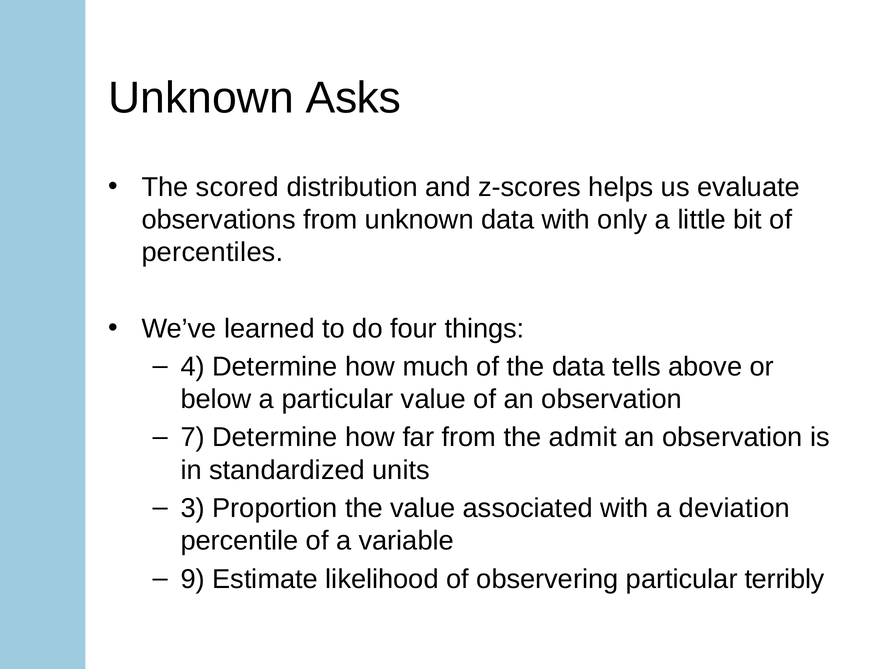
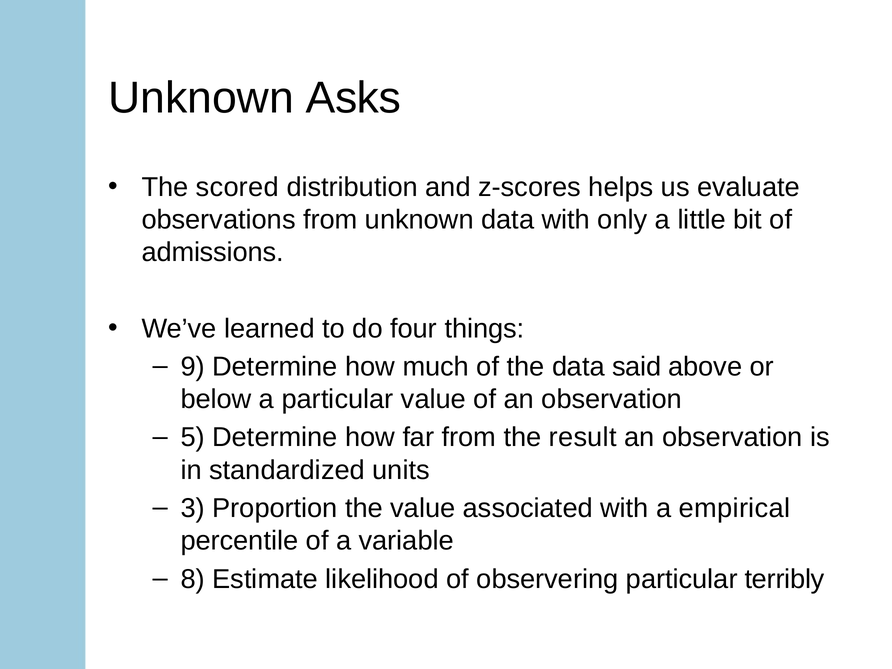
percentiles: percentiles -> admissions
4: 4 -> 9
tells: tells -> said
7: 7 -> 5
admit: admit -> result
deviation: deviation -> empirical
9: 9 -> 8
